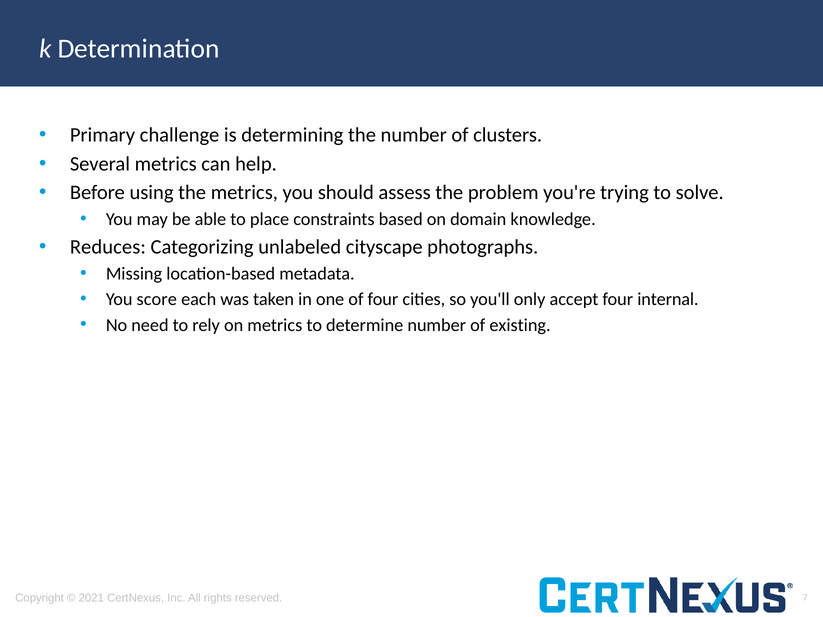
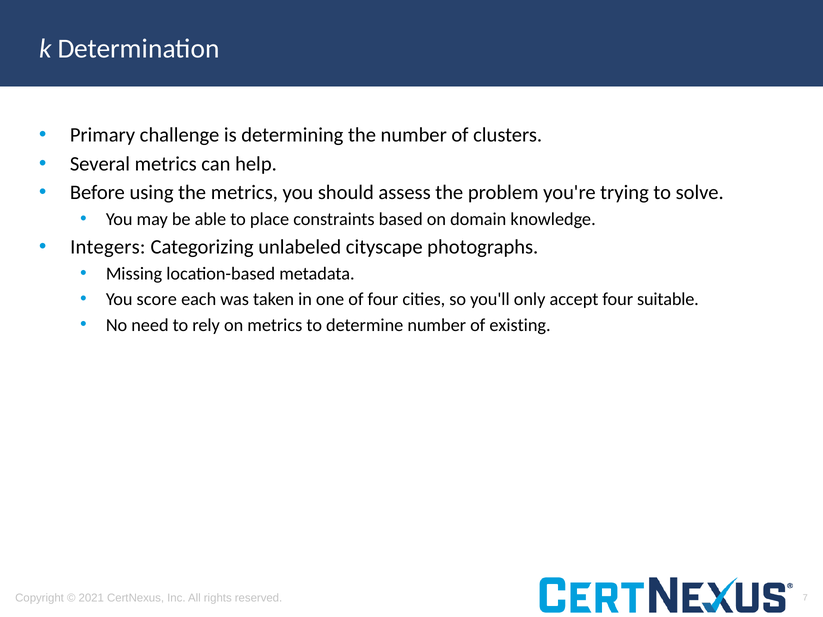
Reduces: Reduces -> Integers
internal: internal -> suitable
